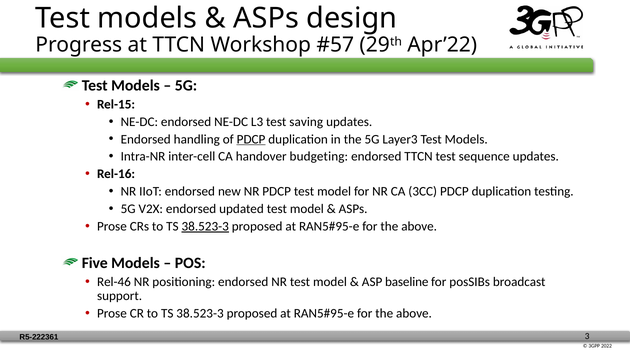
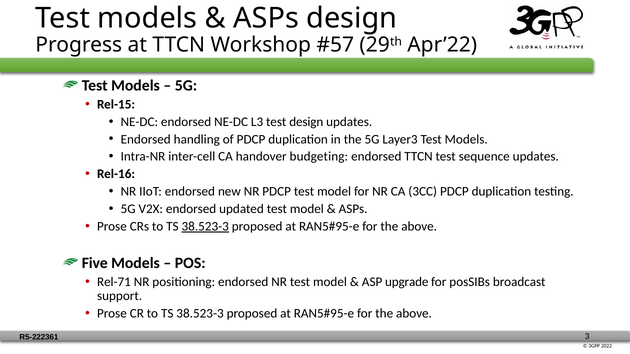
test saving: saving -> design
PDCP at (251, 139) underline: present -> none
Rel-46: Rel-46 -> Rel-71
baseline: baseline -> upgrade
